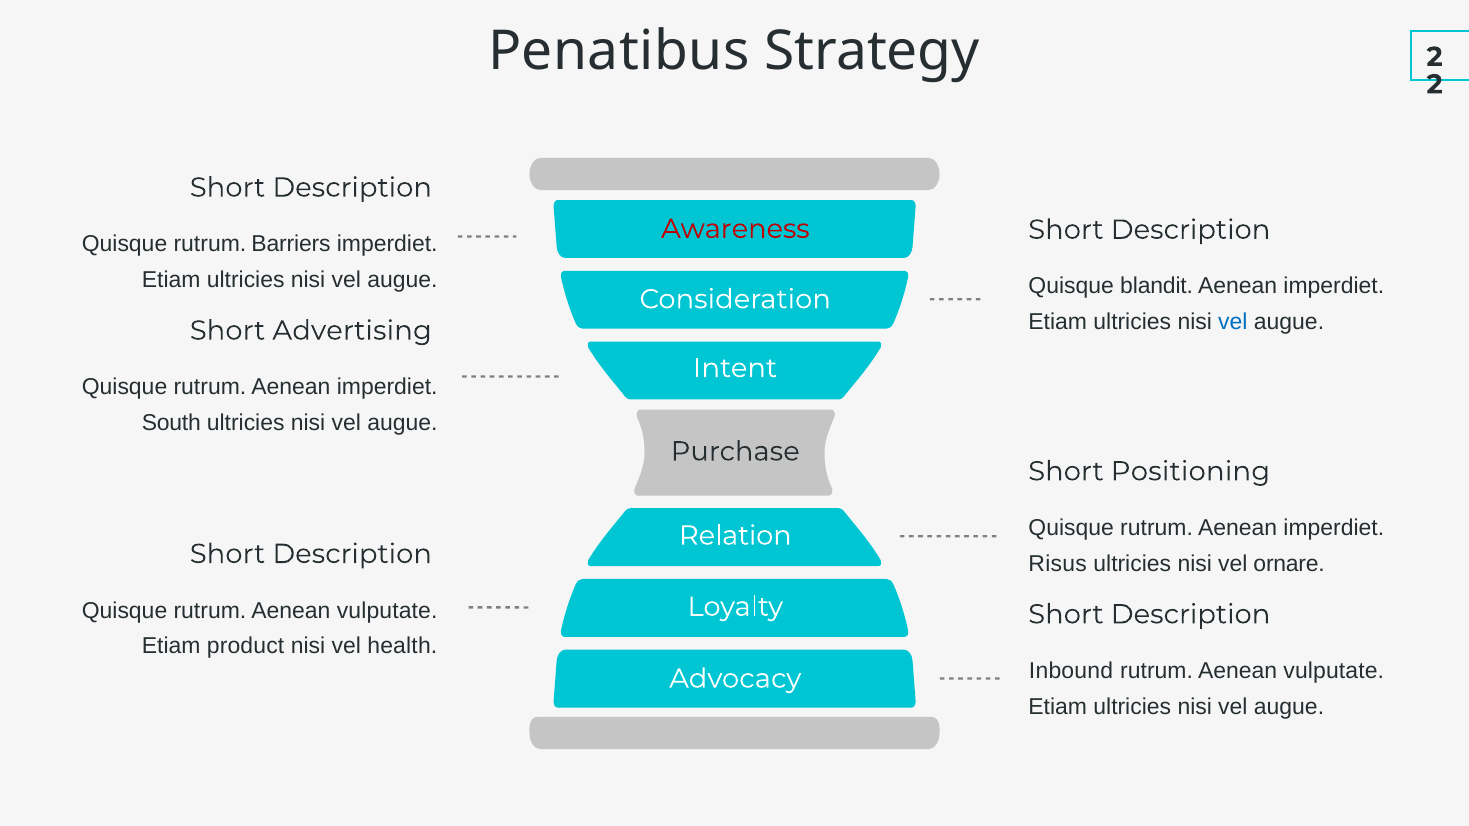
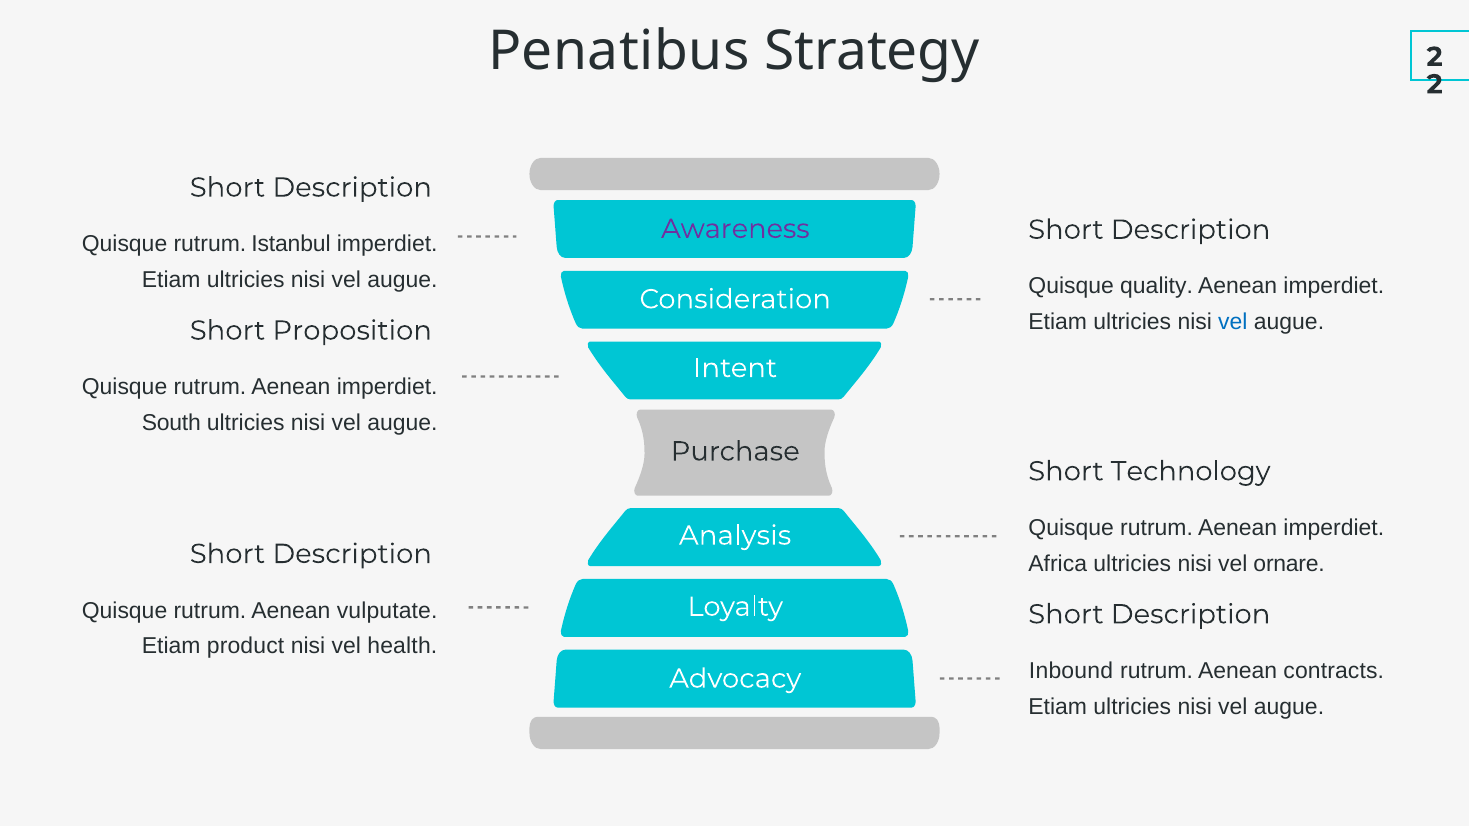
Awareness colour: red -> purple
Barriers: Barriers -> Istanbul
blandit: blandit -> quality
Advertising: Advertising -> Proposition
Positioning: Positioning -> Technology
Relation: Relation -> Analysis
Risus: Risus -> Africa
vulputate at (1334, 671): vulputate -> contracts
